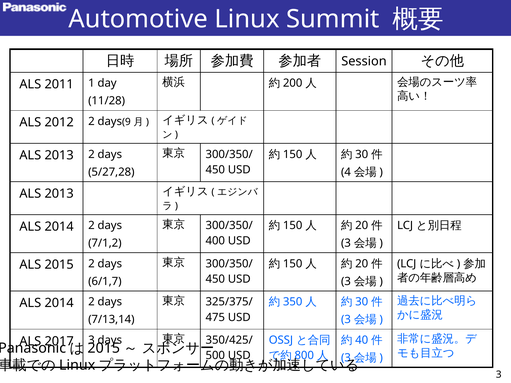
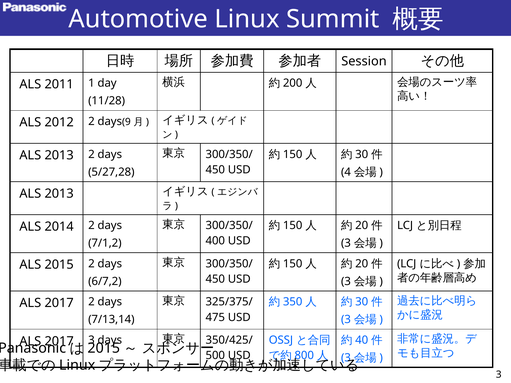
6/1,7: 6/1,7 -> 6/7,2
2014 at (59, 303): 2014 -> 2017
